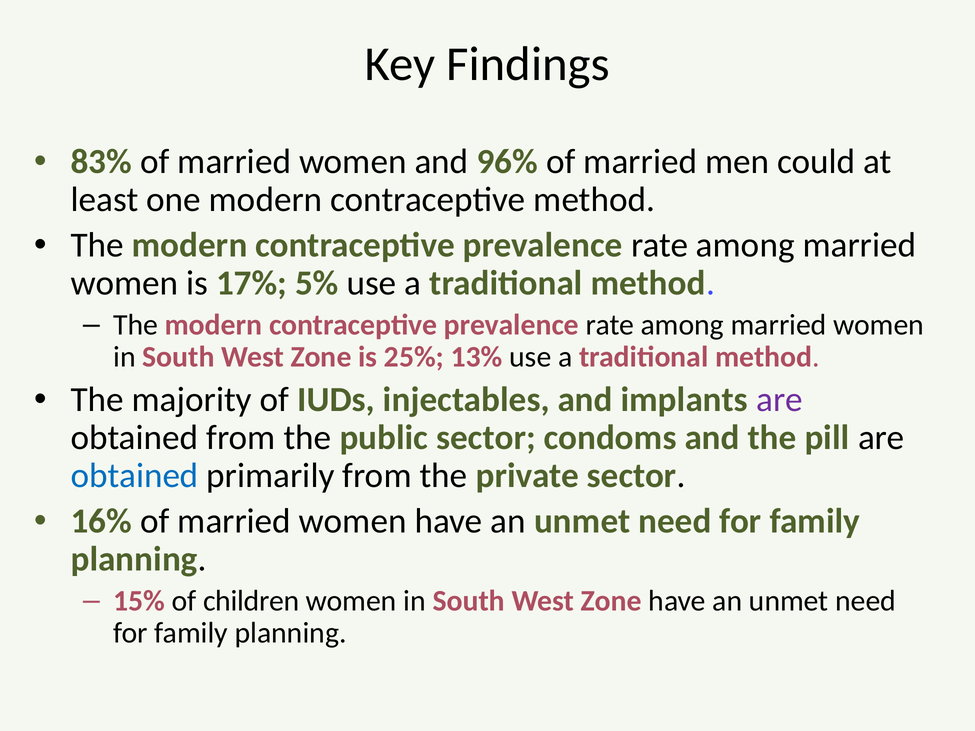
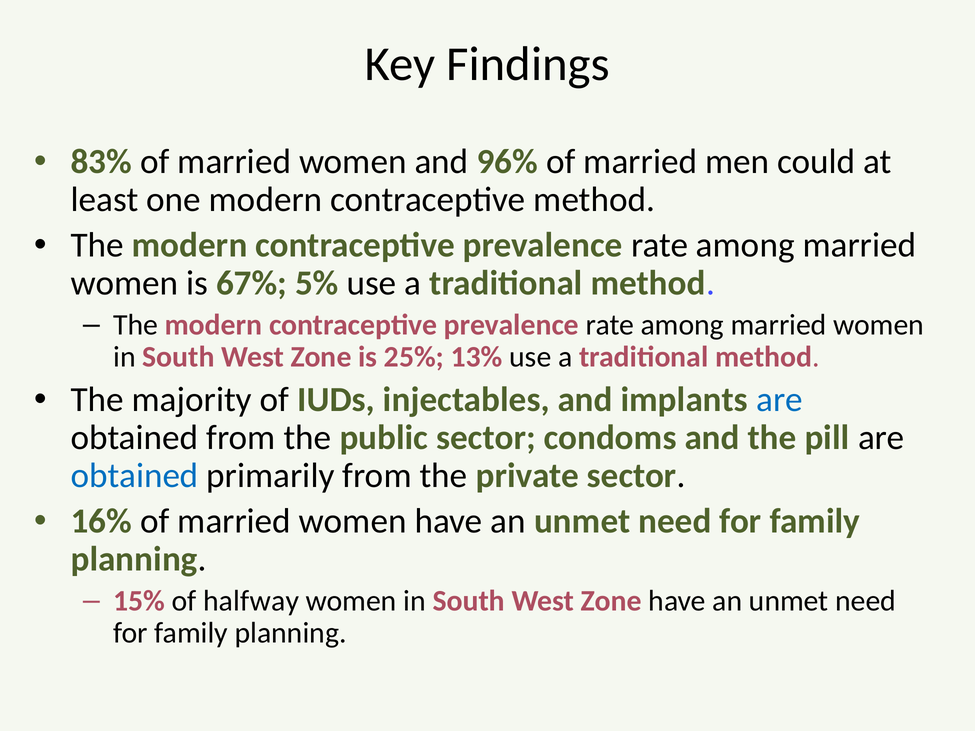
17%: 17% -> 67%
are at (779, 400) colour: purple -> blue
children: children -> halfway
